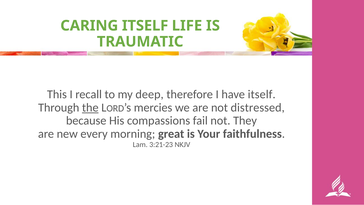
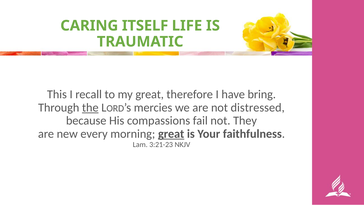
my deep: deep -> great
have itself: itself -> bring
great at (171, 134) underline: none -> present
